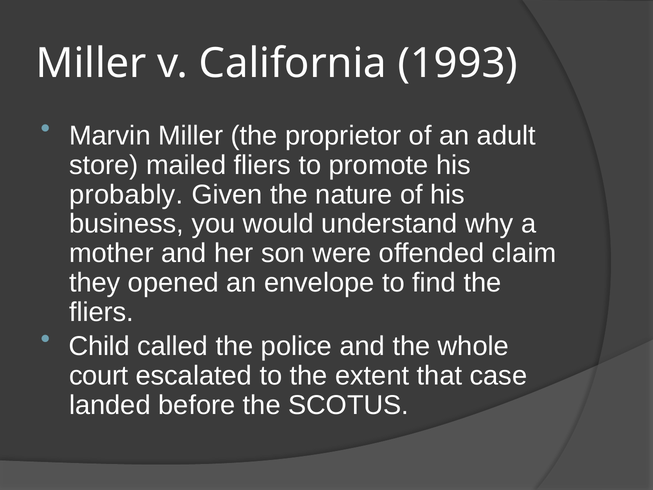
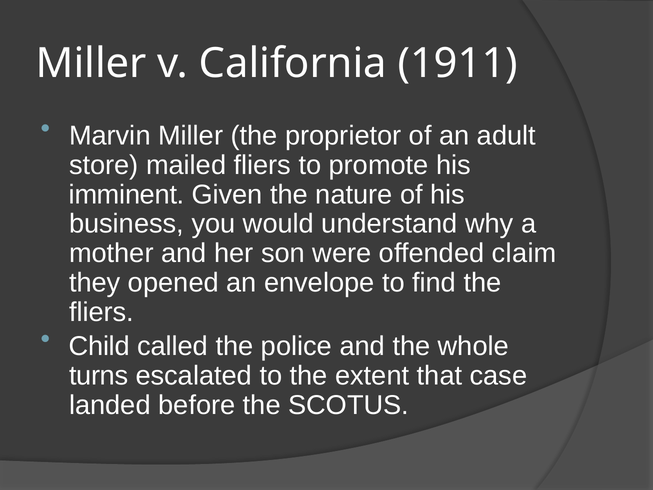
1993: 1993 -> 1911
probably: probably -> imminent
court: court -> turns
